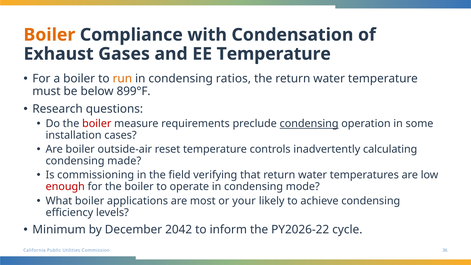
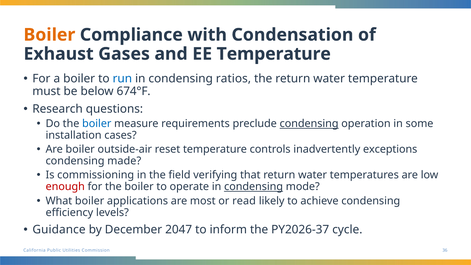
run colour: orange -> blue
899°F: 899°F -> 674°F
boiler at (97, 124) colour: red -> blue
calculating: calculating -> exceptions
condensing at (254, 187) underline: none -> present
your: your -> read
Minimum: Minimum -> Guidance
2042: 2042 -> 2047
PY2026-22: PY2026-22 -> PY2026-37
